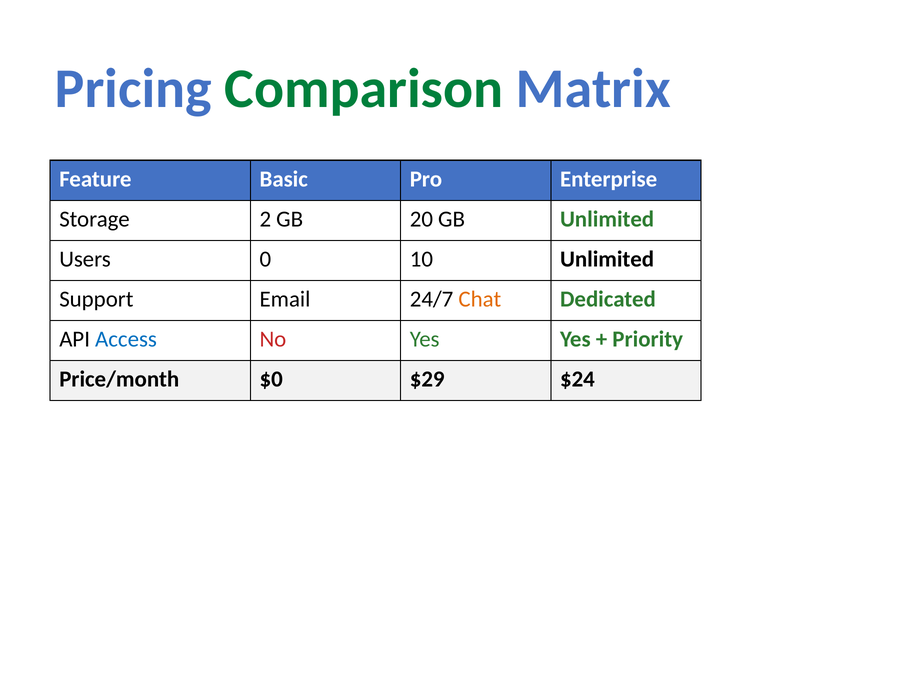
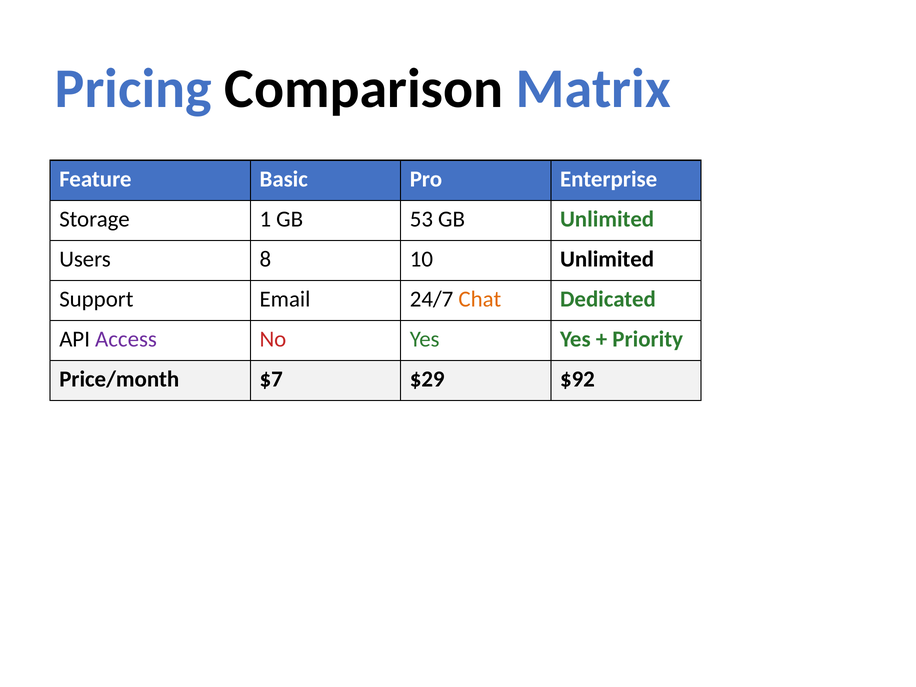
Comparison colour: green -> black
2: 2 -> 1
20: 20 -> 53
0: 0 -> 8
Access colour: blue -> purple
$0: $0 -> $7
$24: $24 -> $92
